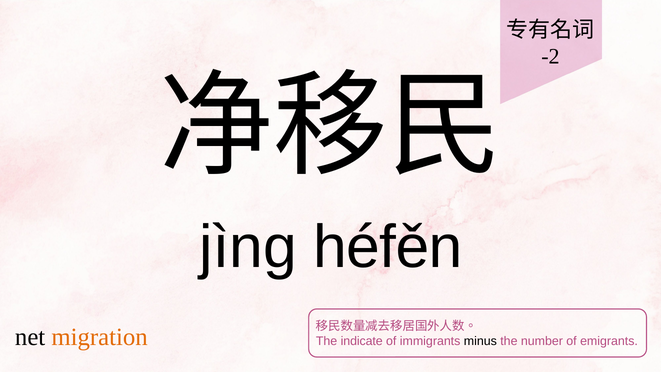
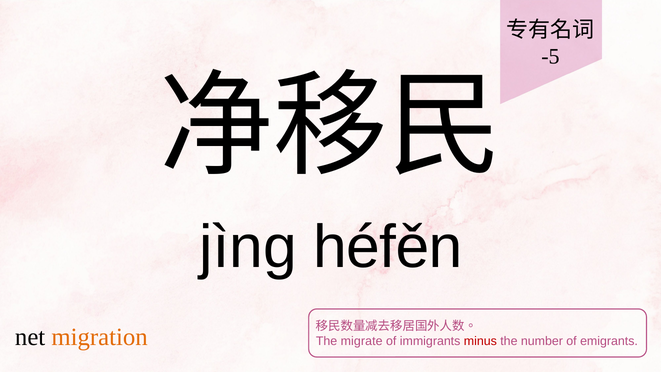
-2: -2 -> -5
indicate: indicate -> migrate
minus colour: black -> red
